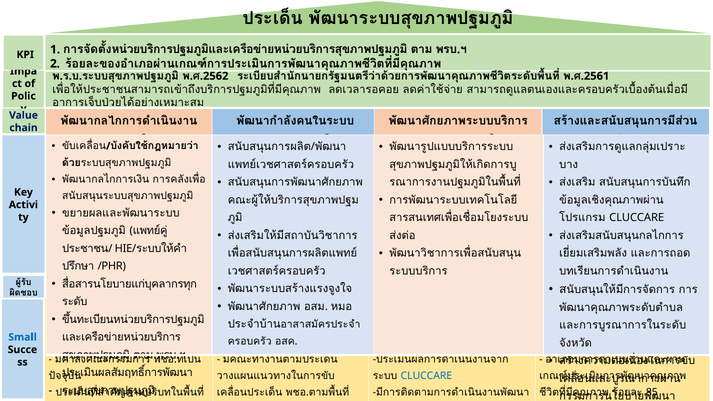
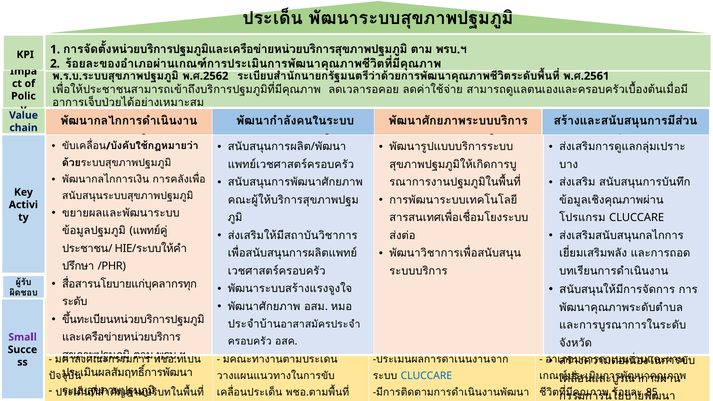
Small colour: blue -> purple
